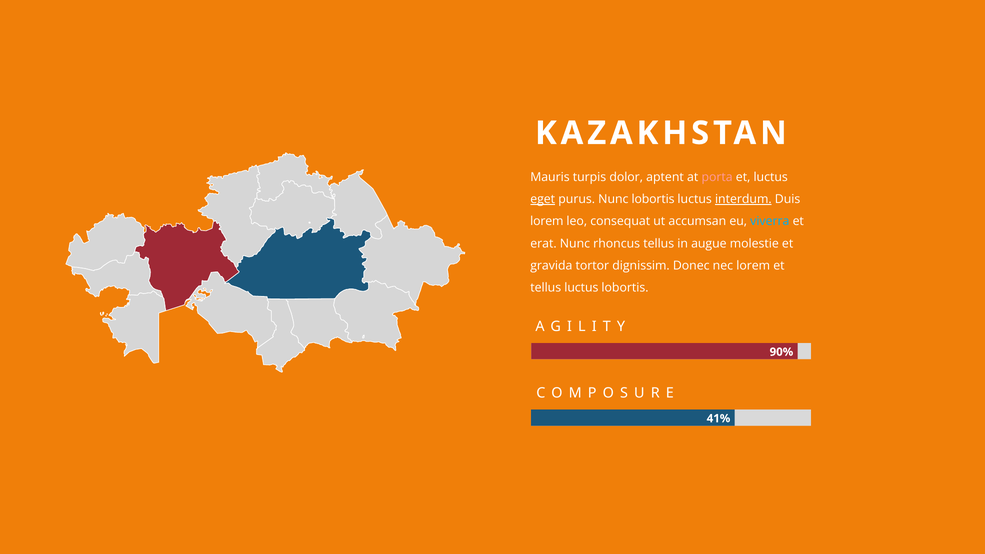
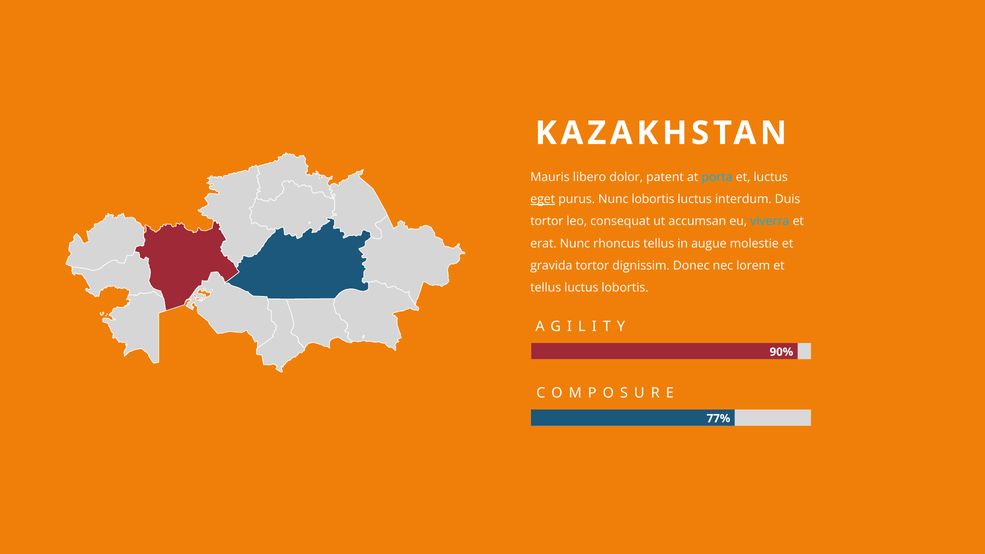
turpis: turpis -> libero
aptent: aptent -> patent
porta colour: pink -> light blue
interdum underline: present -> none
lorem at (547, 221): lorem -> tortor
41%: 41% -> 77%
